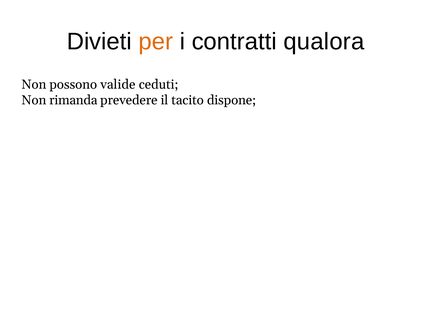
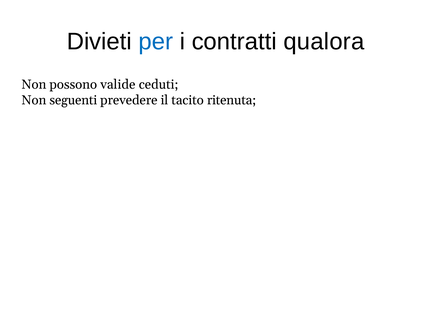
per colour: orange -> blue
rimanda: rimanda -> seguenti
dispone: dispone -> ritenuta
